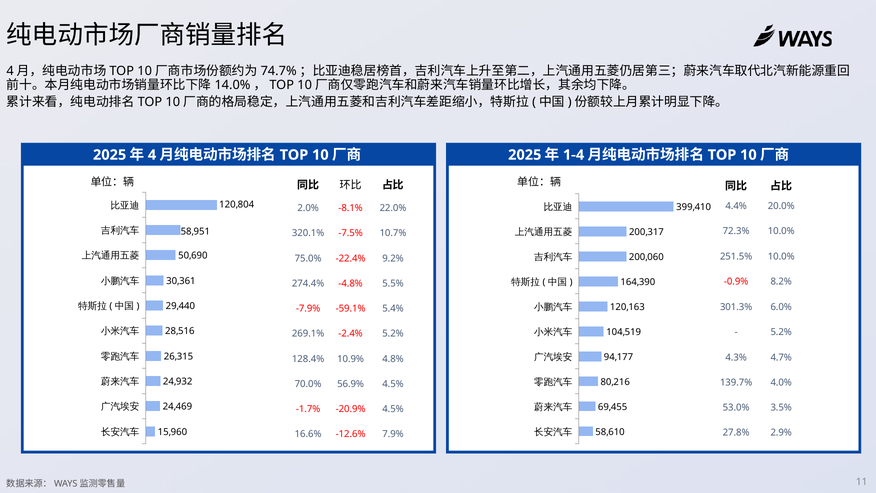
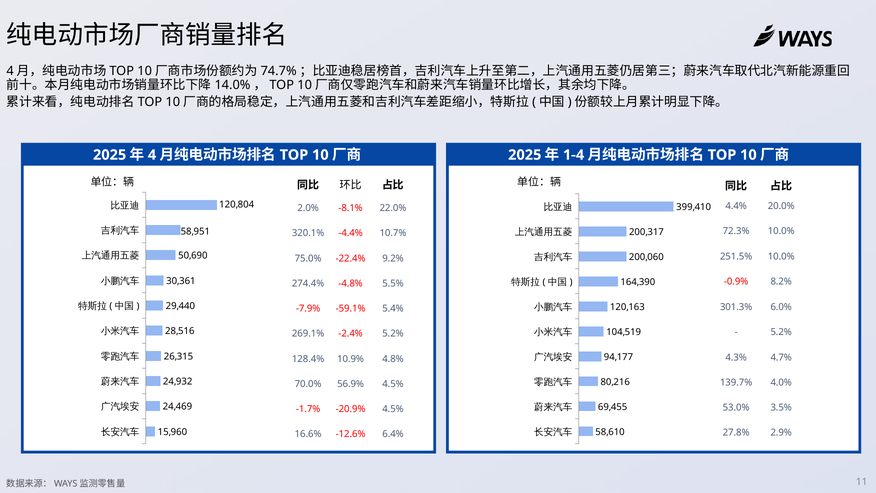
-7.5%: -7.5% -> -4.4%
7.9%: 7.9% -> 6.4%
